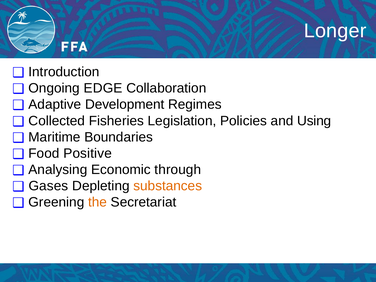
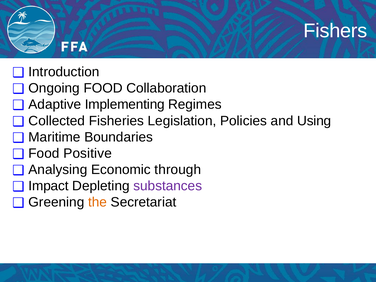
Longer: Longer -> Fishers
Ongoing EDGE: EDGE -> FOOD
Development: Development -> Implementing
Gases: Gases -> Impact
substances colour: orange -> purple
